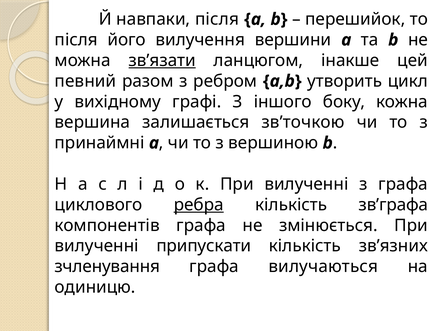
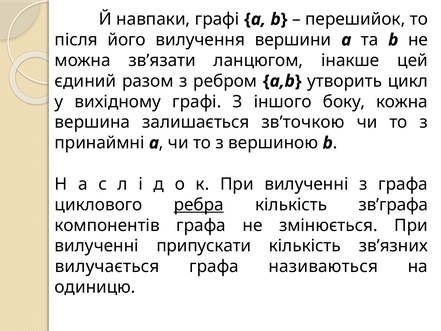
навпаки після: після -> графі
зв’язати underline: present -> none
певний: певний -> єдиний
зчленування: зчленування -> вилучається
вилучаються: вилучаються -> називаються
